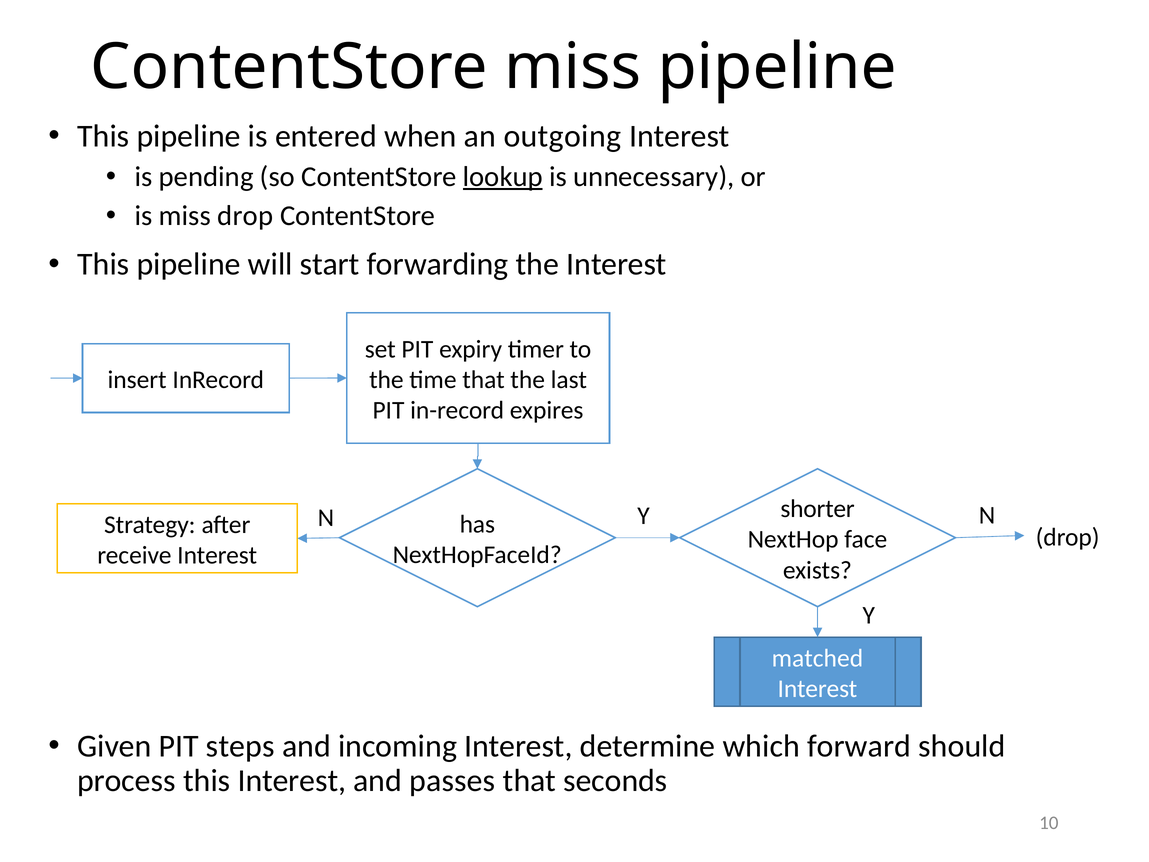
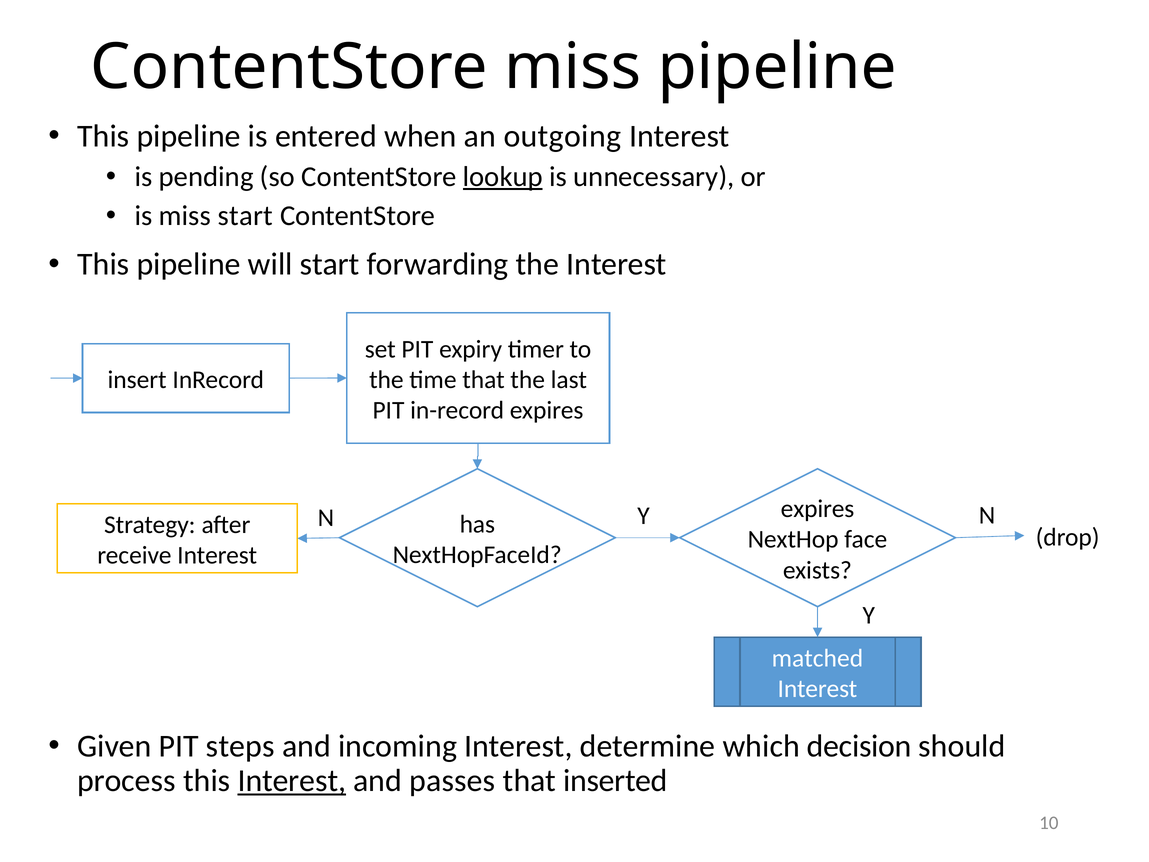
miss drop: drop -> start
shorter at (818, 509): shorter -> expires
forward: forward -> decision
Interest at (292, 780) underline: none -> present
seconds: seconds -> inserted
